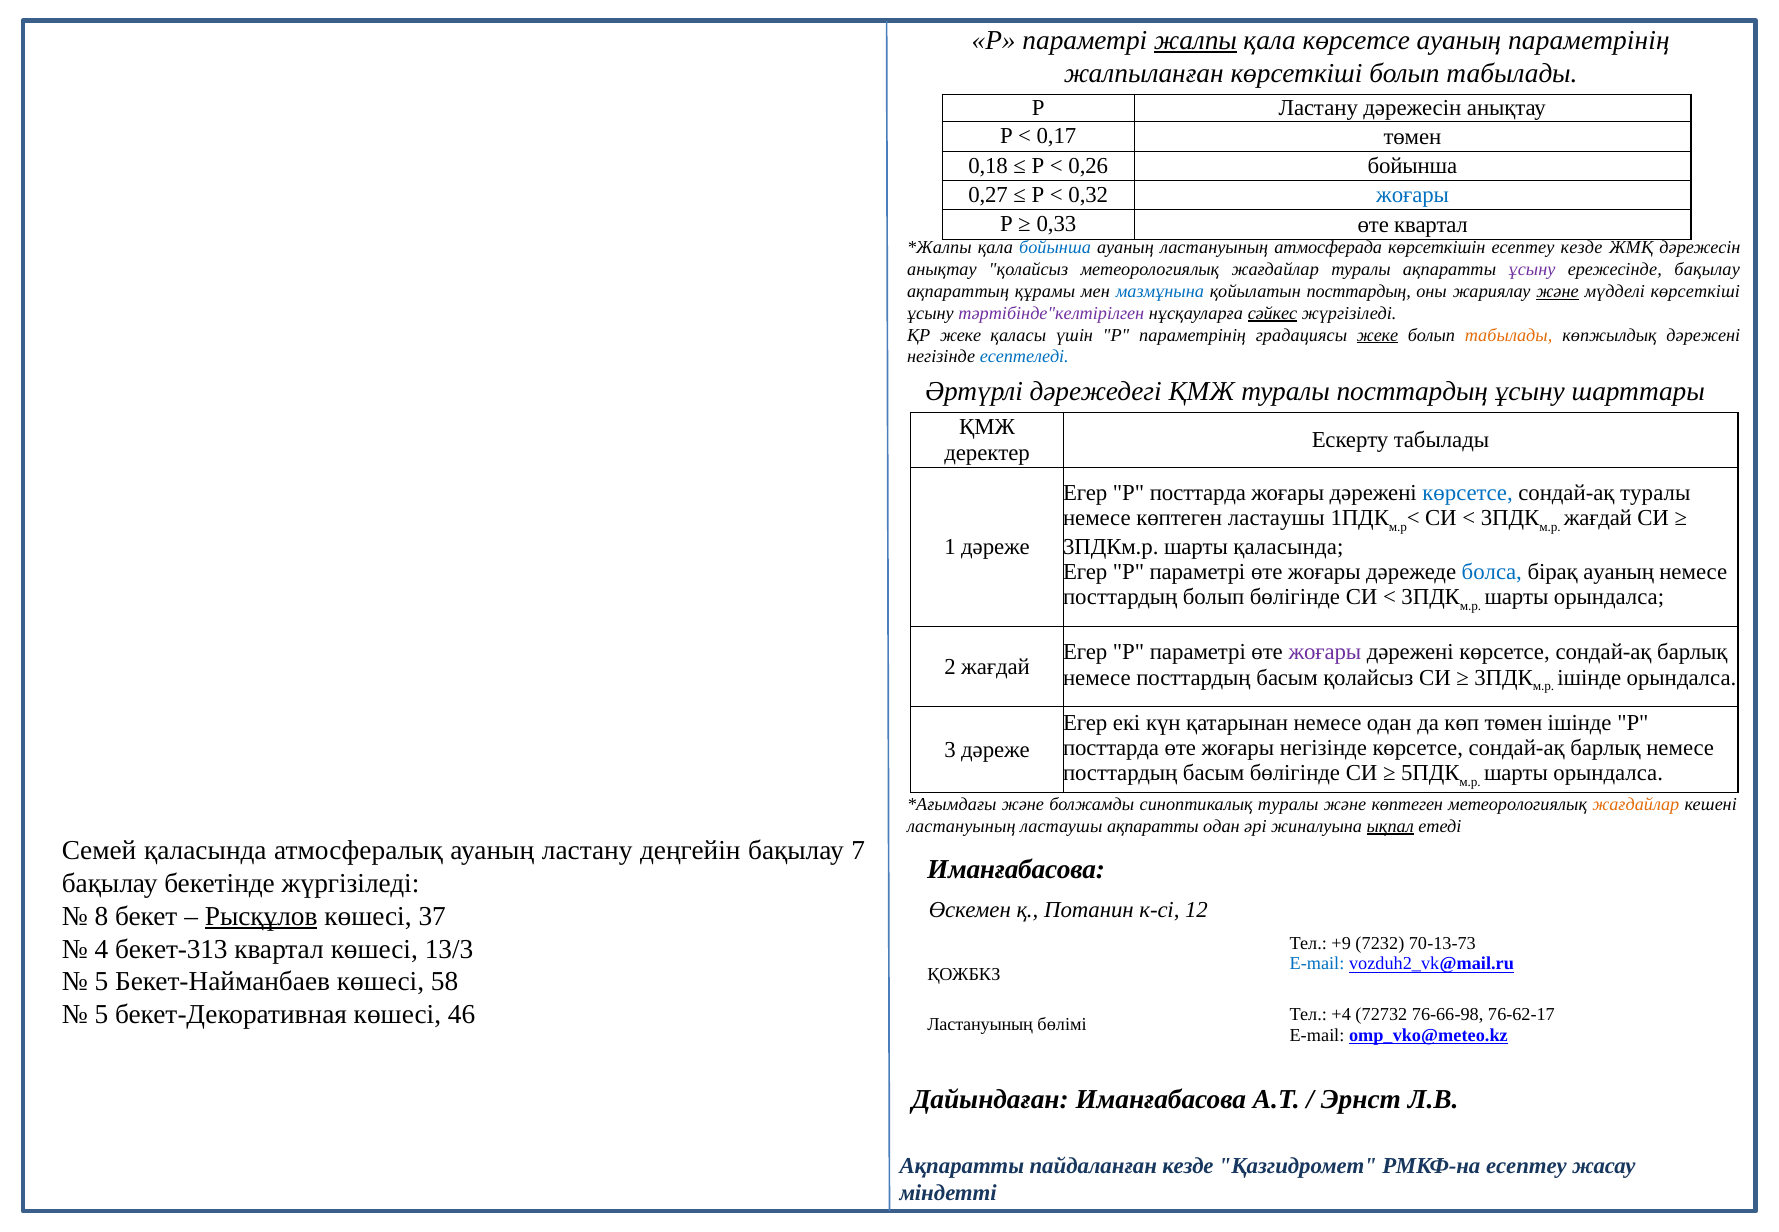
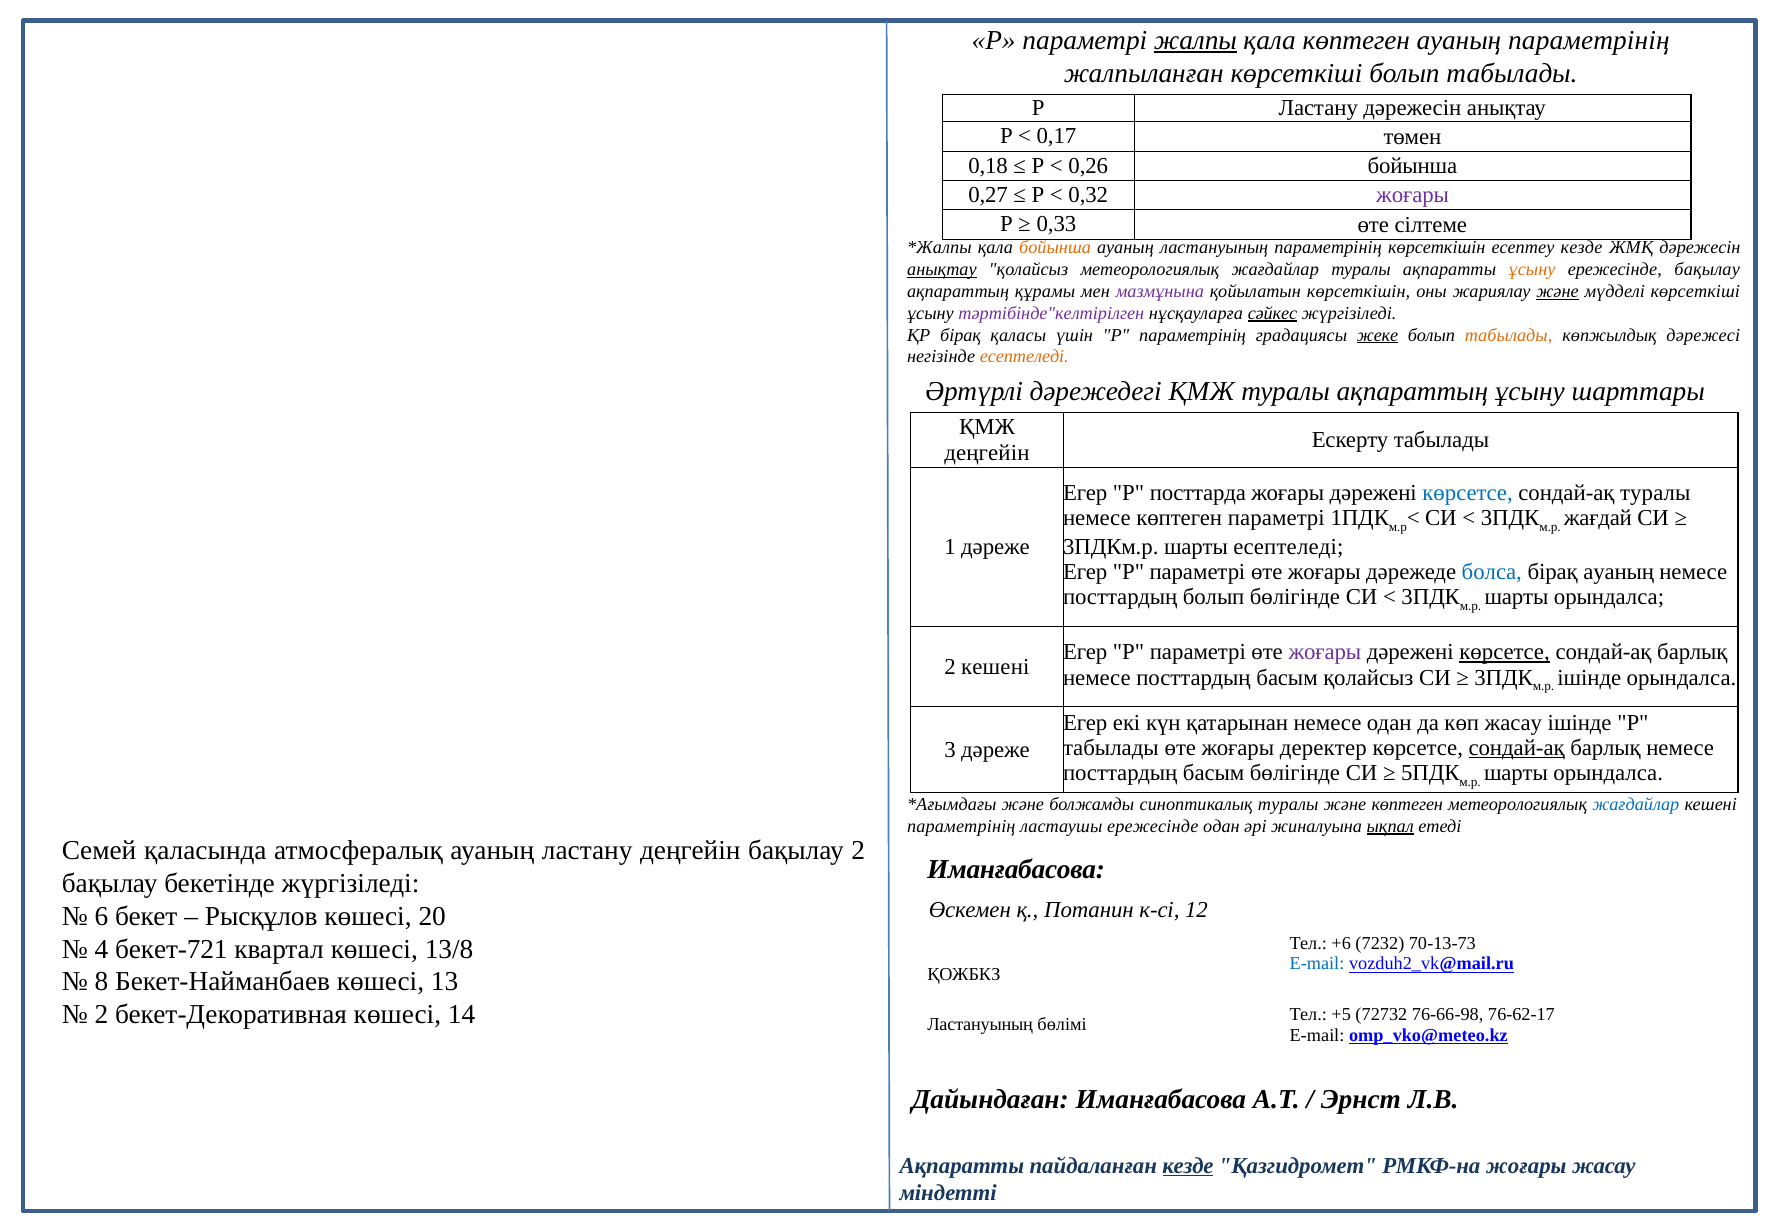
қала көрсетсе: көрсетсе -> көптеген
жоғары at (1413, 195) colour: blue -> purple
өте квартал: квартал -> сілтеме
бойынша at (1055, 248) colour: blue -> orange
ластануының атмосферада: атмосферада -> параметрінің
анықтау at (942, 269) underline: none -> present
ұсыну at (1532, 269) colour: purple -> orange
мазмұнына colour: blue -> purple
қойылатын посттардың: посттардың -> көрсеткішін
ҚР жеке: жеке -> бірақ
көпжылдық дәрежені: дәрежені -> дәрежесі
есептеледі at (1024, 357) colour: blue -> orange
туралы посттардың: посттардың -> ақпараттың
деректер at (987, 452): деректер -> деңгейін
көптеген ластаушы: ластаушы -> параметрі
шарты қаласында: қаласында -> есептеледі
көрсетсе at (1505, 652) underline: none -> present
2 жағдай: жағдай -> кешені
көп төмен: төмен -> жасау
посттарда at (1111, 748): посттарда -> табылады
жоғары негізінде: негізінде -> деректер
сондай-ақ at (1517, 748) underline: none -> present
жағдайлар at (1636, 804) colour: orange -> blue
ластануының at (961, 826): ластануының -> параметрінің
ластаушы ақпаратты: ақпаратты -> ережесінде
бақылау 7: 7 -> 2
8: 8 -> 6
Рысқұлов underline: present -> none
37: 37 -> 20
+9: +9 -> +6
бекет-313: бекет-313 -> бекет-721
13/3: 13/3 -> 13/8
5 at (102, 982): 5 -> 8
58: 58 -> 13
5 at (102, 1014): 5 -> 2
46: 46 -> 14
+4: +4 -> +5
кезде at (1188, 1165) underline: none -> present
РМКФ-на есептеу: есептеу -> жоғары
